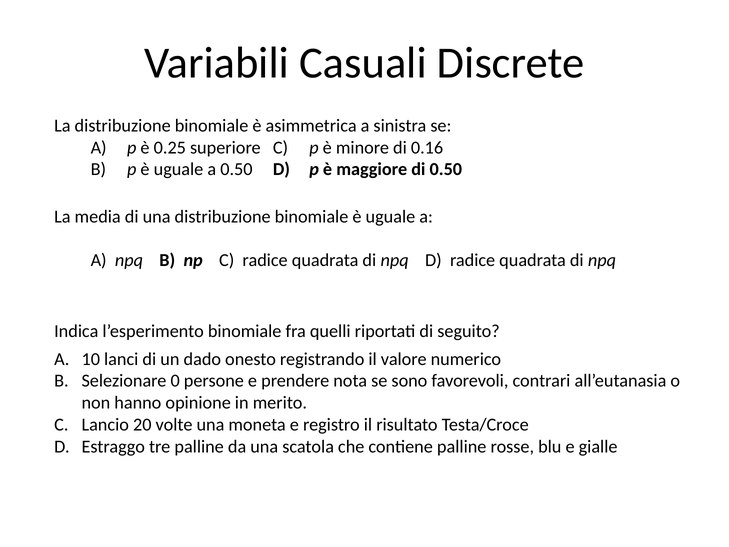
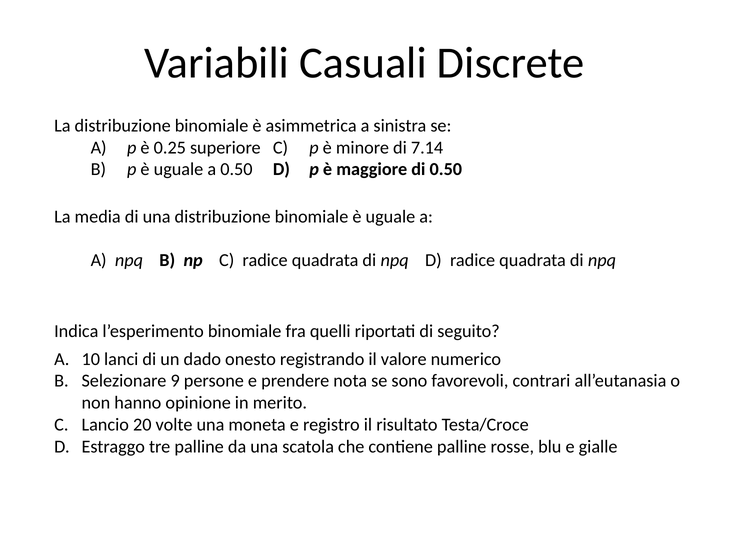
0.16: 0.16 -> 7.14
0: 0 -> 9
